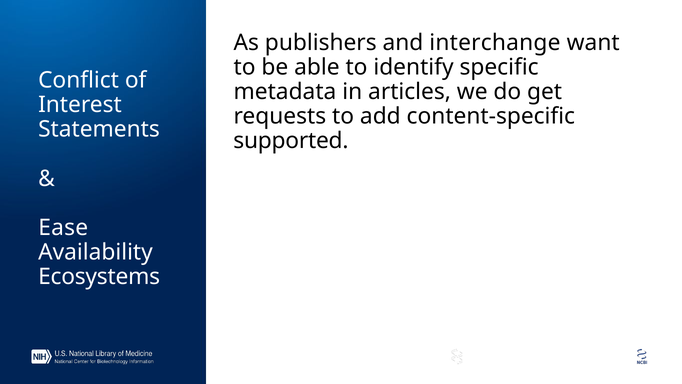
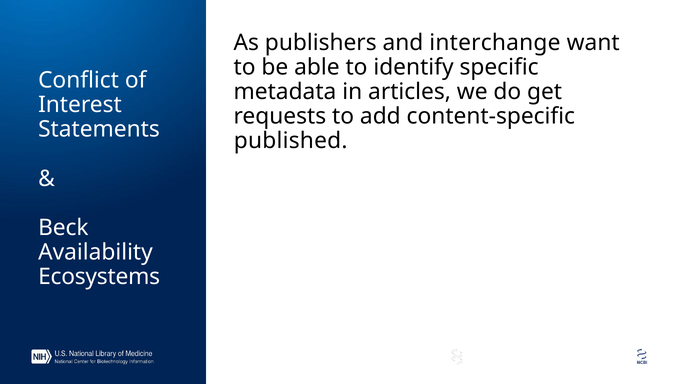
supported: supported -> published
Ease: Ease -> Beck
